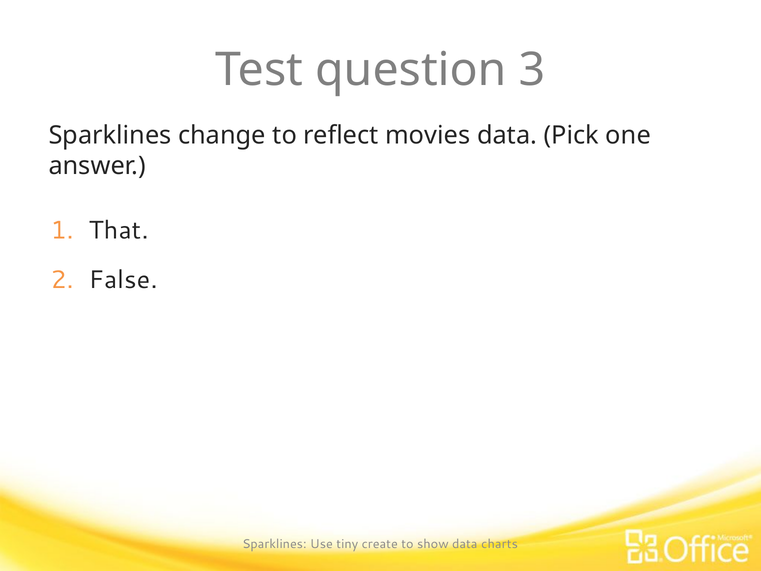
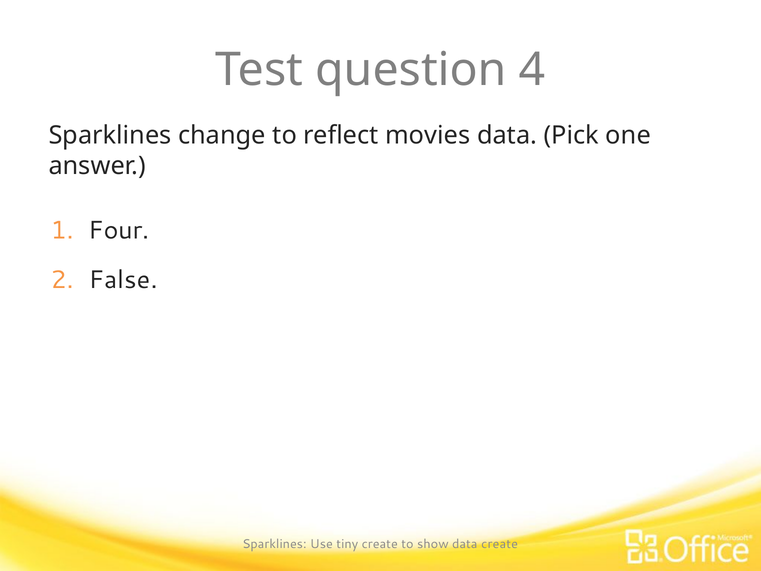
3: 3 -> 4
That: That -> Four
data charts: charts -> create
